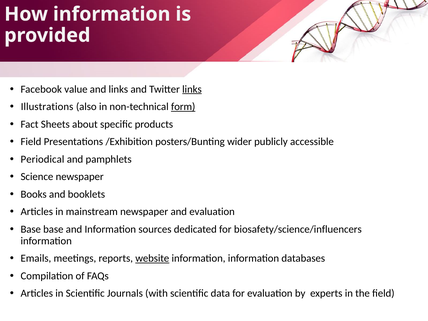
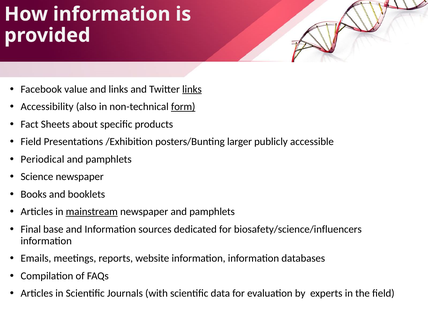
Illustrations: Illustrations -> Accessibility
wider: wider -> larger
mainstream underline: none -> present
newspaper and evaluation: evaluation -> pamphlets
Base at (31, 229): Base -> Final
website underline: present -> none
